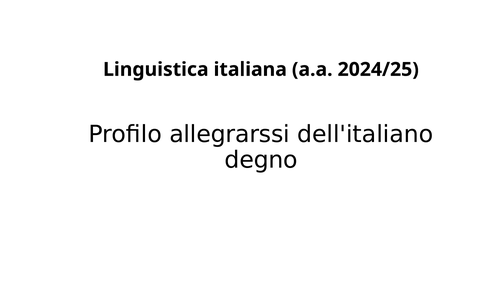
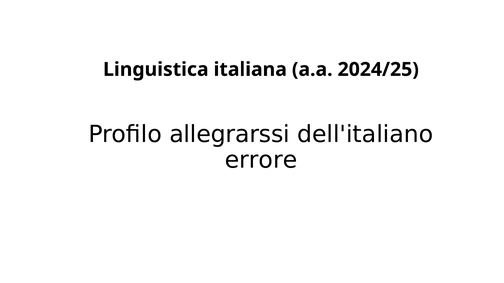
degno: degno -> errore
